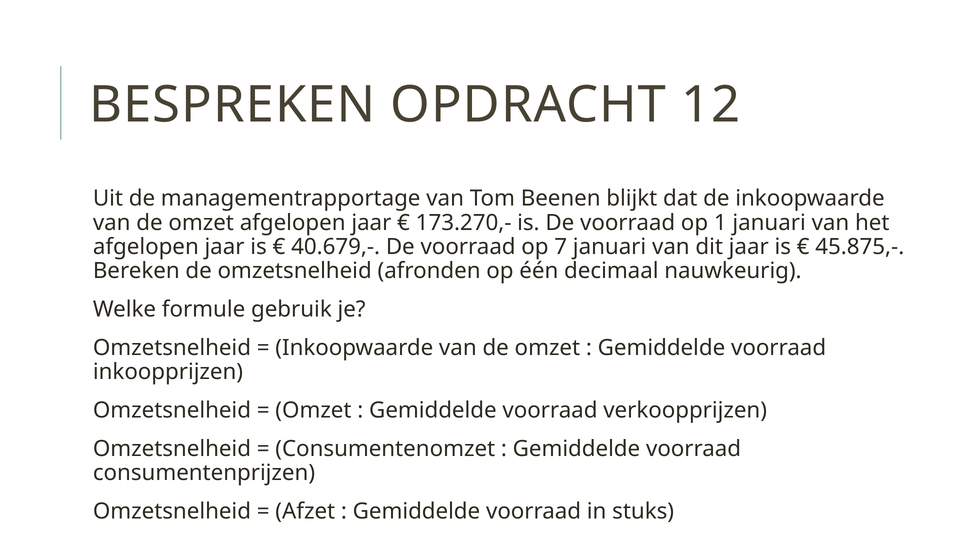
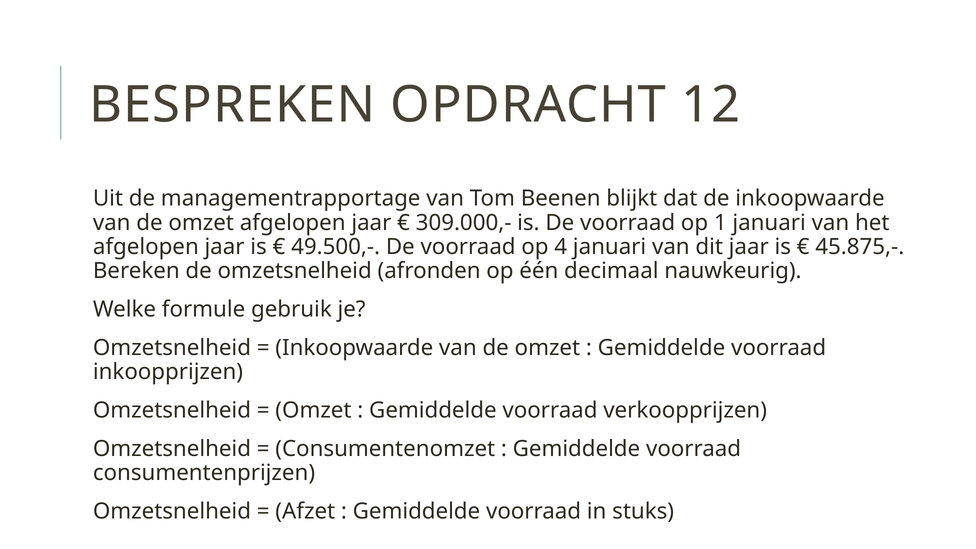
173.270,-: 173.270,- -> 309.000,-
40.679,-: 40.679,- -> 49.500,-
7: 7 -> 4
